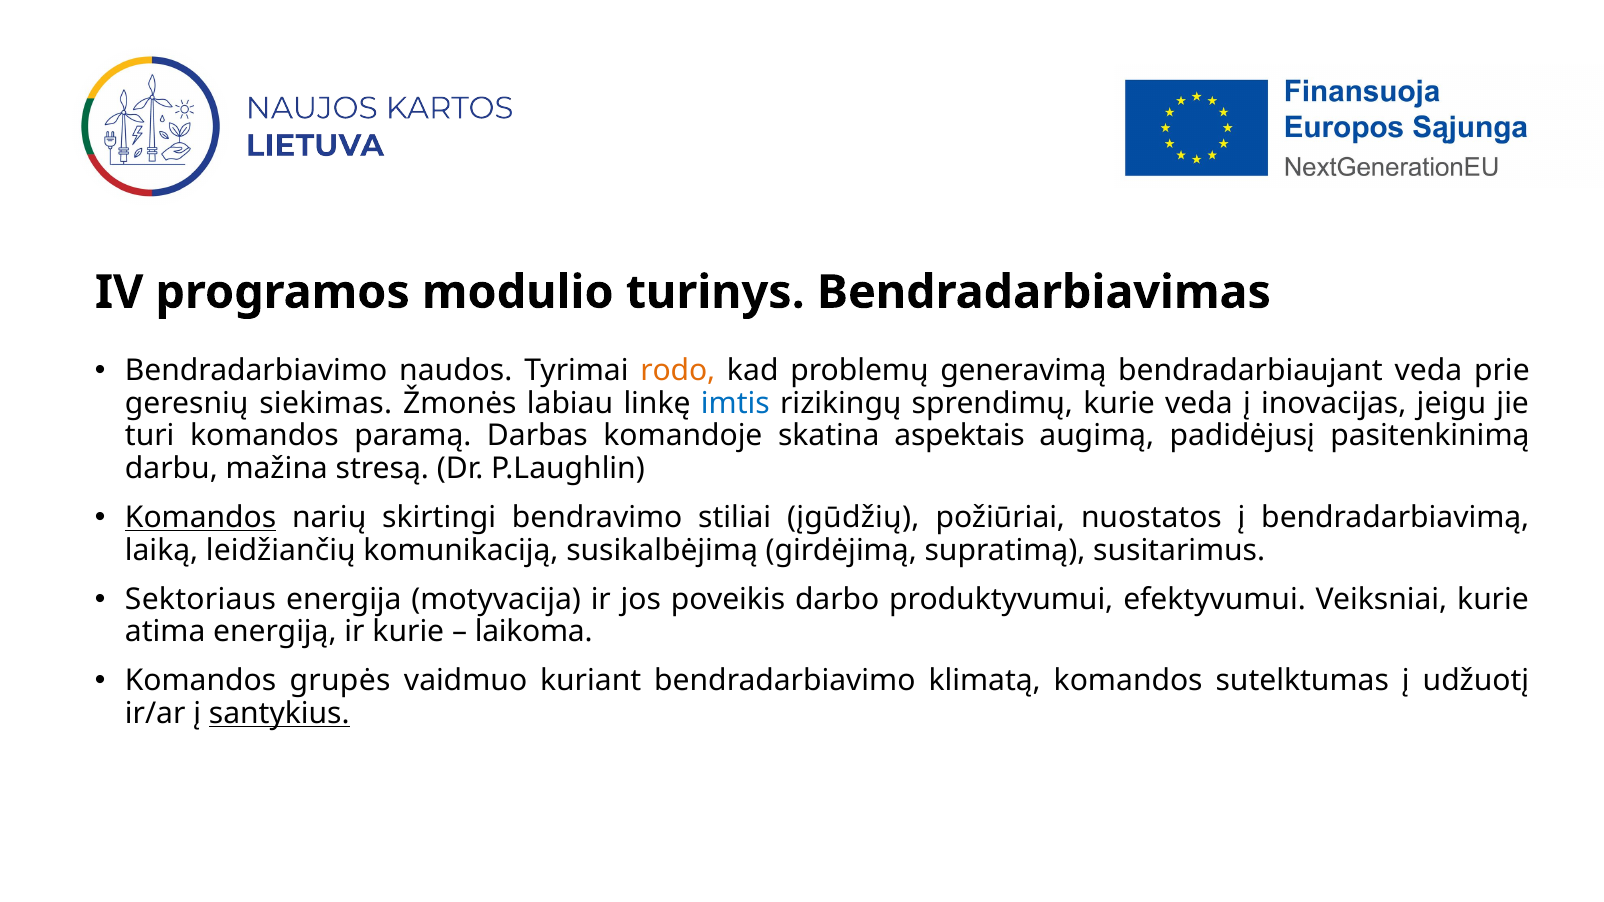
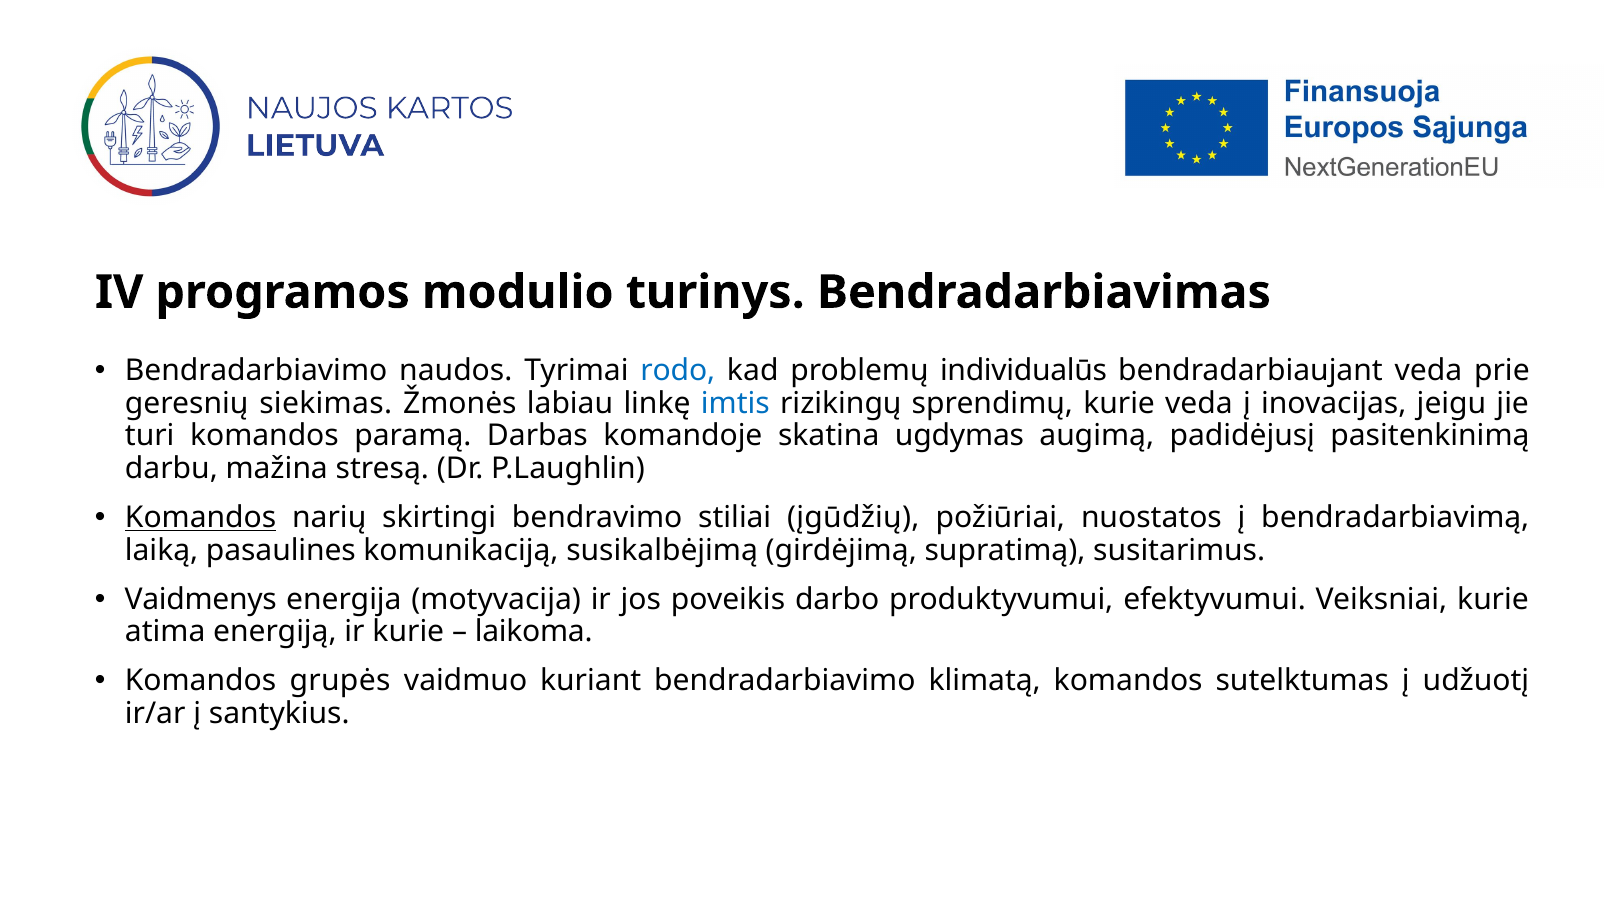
rodo colour: orange -> blue
generavimą: generavimą -> individualūs
aspektais: aspektais -> ugdymas
leidžiančių: leidžiančių -> pasaulines
Sektoriaus: Sektoriaus -> Vaidmenys
santykius underline: present -> none
